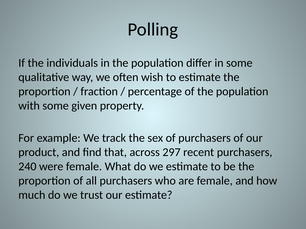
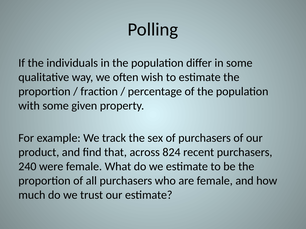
297: 297 -> 824
